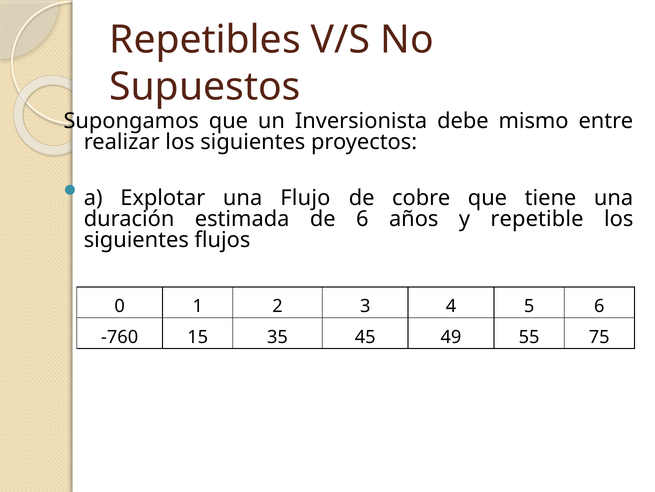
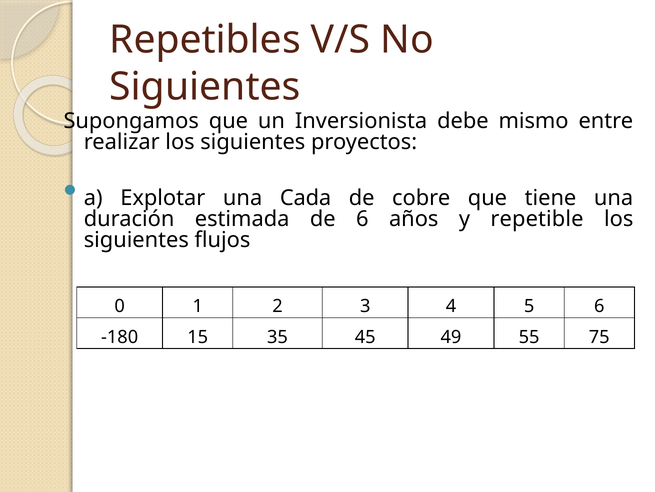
Supuestos at (205, 87): Supuestos -> Siguientes
Flujo: Flujo -> Cada
-760: -760 -> -180
